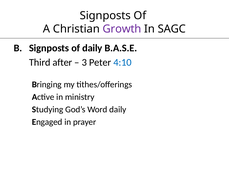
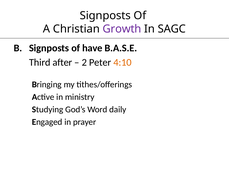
of daily: daily -> have
3: 3 -> 2
4:10 colour: blue -> orange
